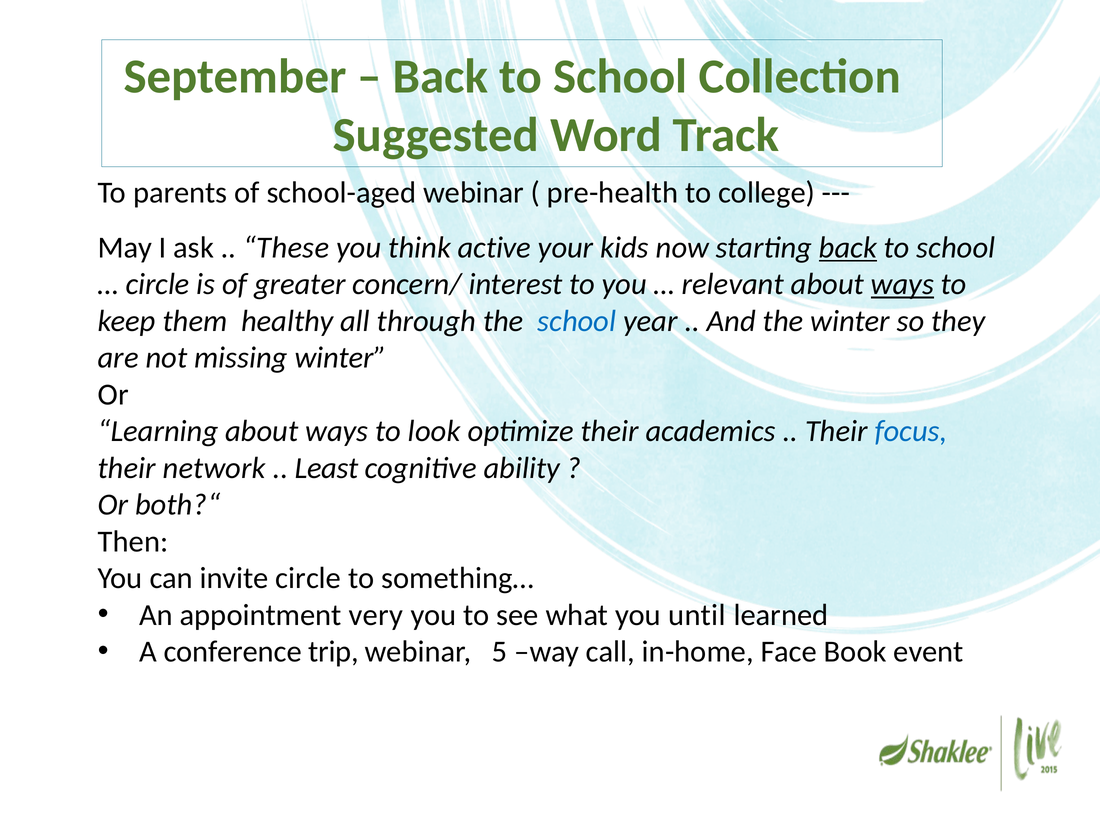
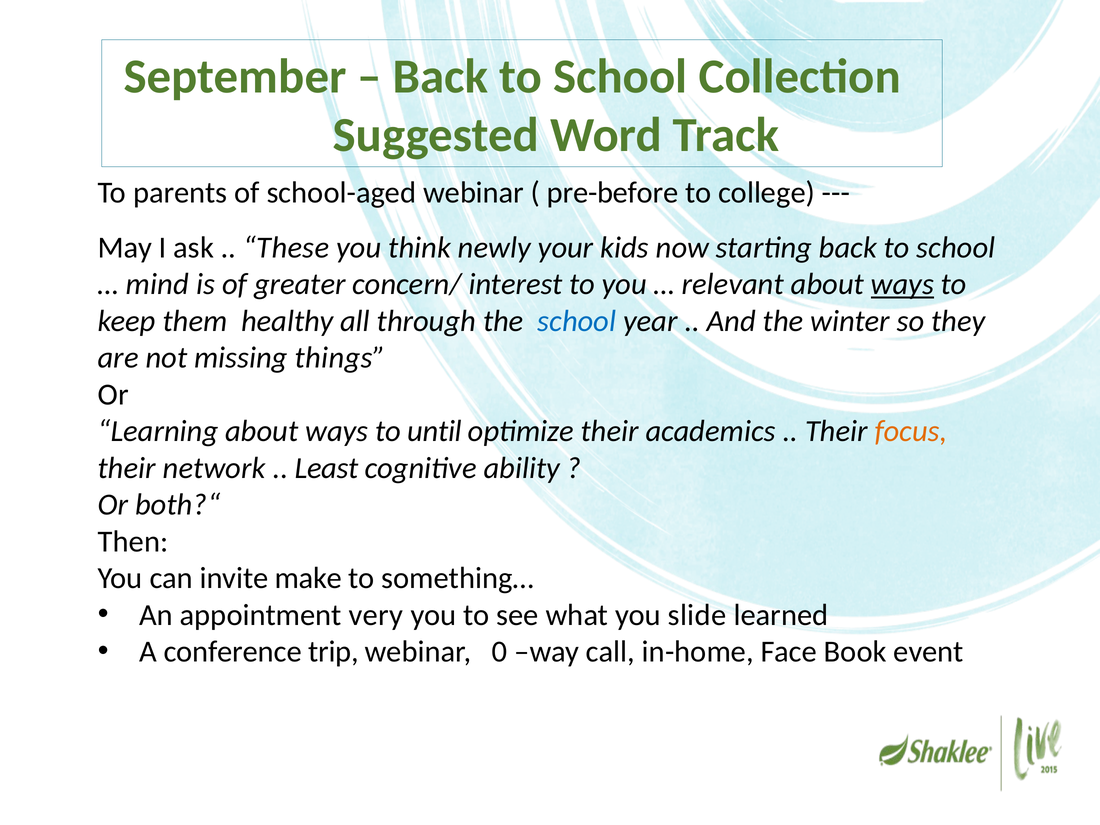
pre-health: pre-health -> pre-before
active: active -> newly
back at (848, 248) underline: present -> none
circle at (158, 284): circle -> mind
missing winter: winter -> things
look: look -> until
focus colour: blue -> orange
invite circle: circle -> make
until: until -> slide
5: 5 -> 0
